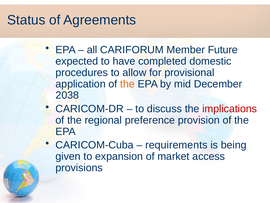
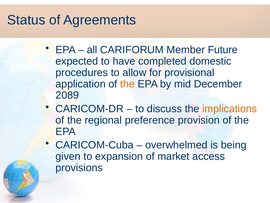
2038: 2038 -> 2089
implications colour: red -> orange
requirements: requirements -> overwhelmed
